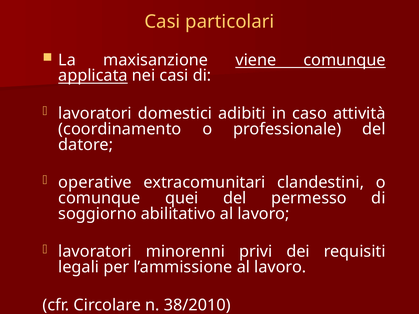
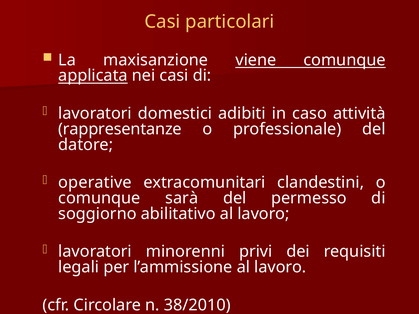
coordinamento: coordinamento -> rappresentanze
quei: quei -> sarà
